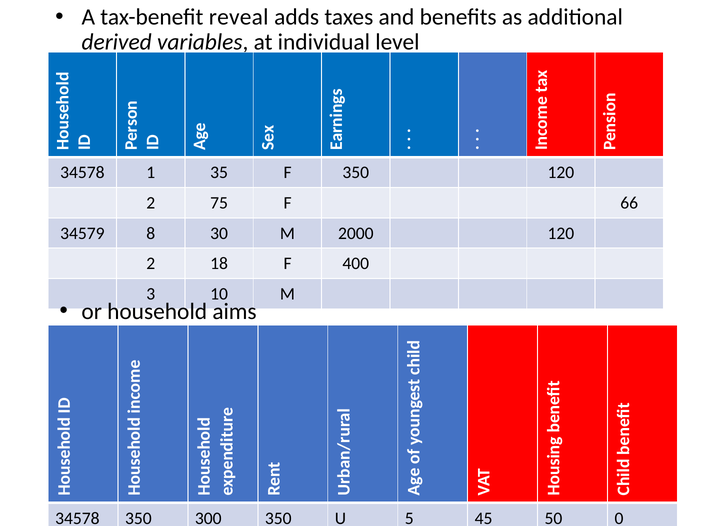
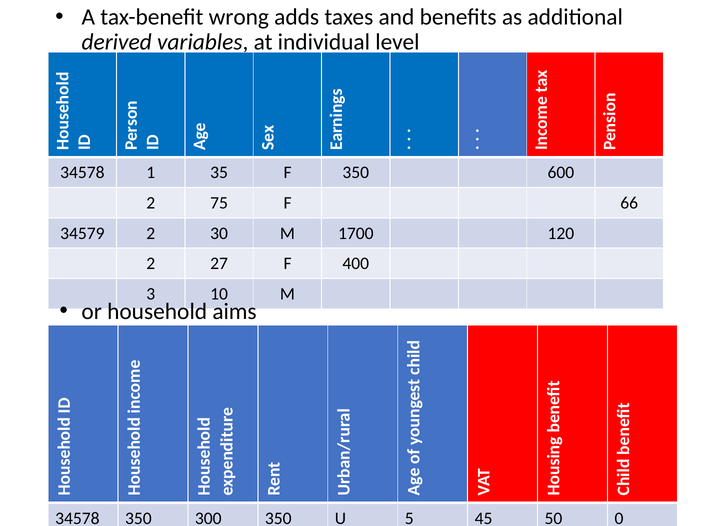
reveal: reveal -> wrong
350 120: 120 -> 600
34579 8: 8 -> 2
2000: 2000 -> 1700
18: 18 -> 27
